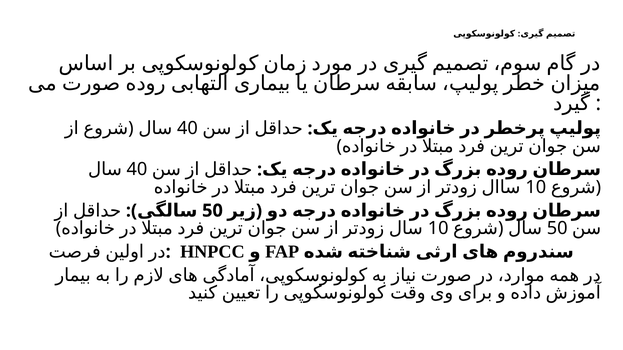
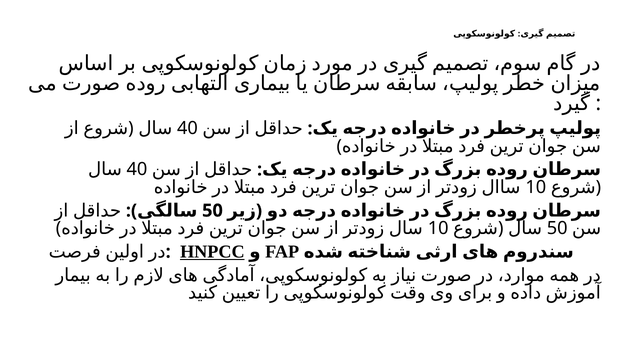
HNPCC underline: none -> present
